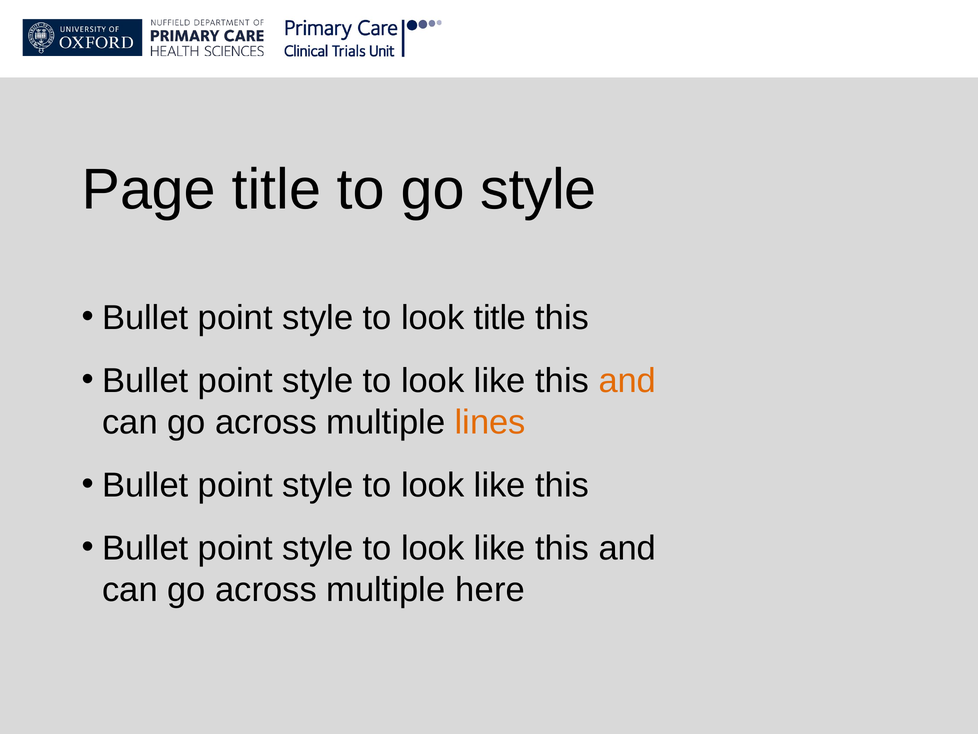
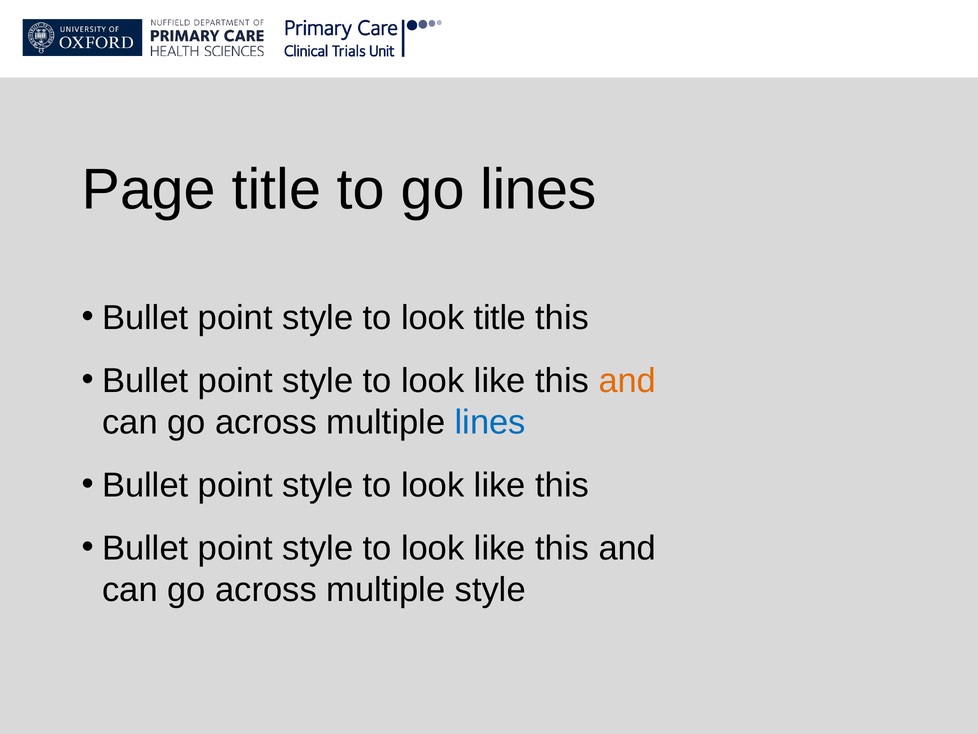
go style: style -> lines
lines at (490, 422) colour: orange -> blue
multiple here: here -> style
